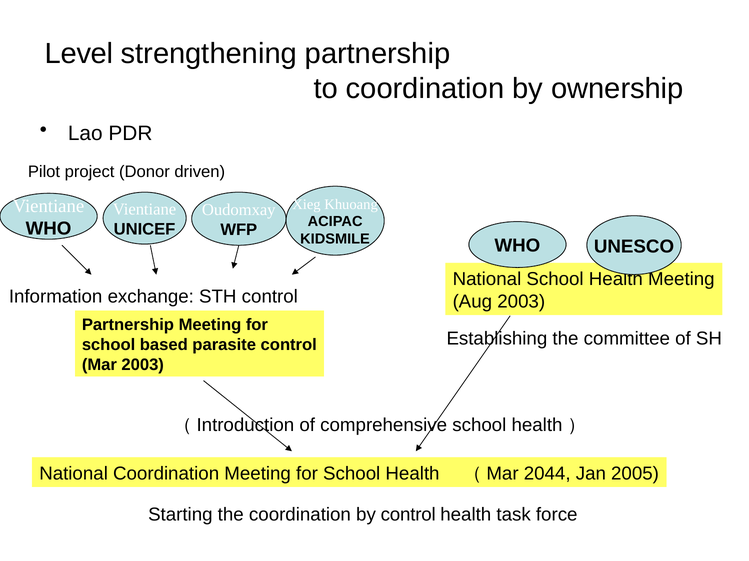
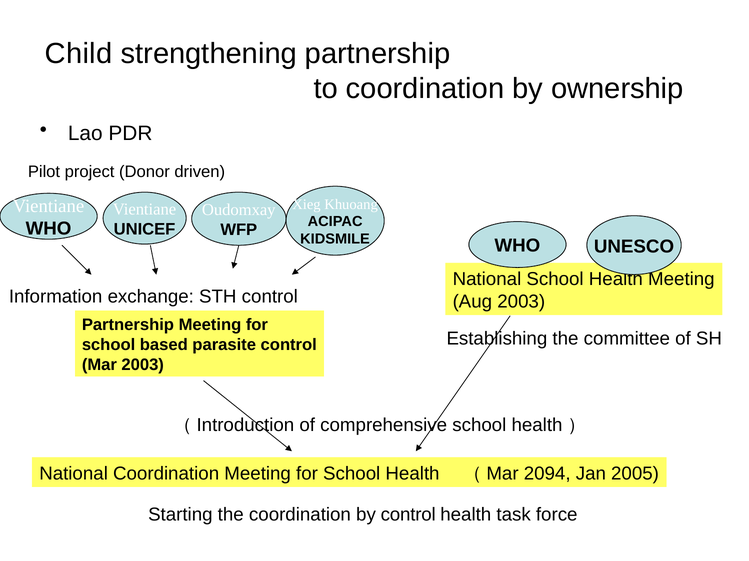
Level: Level -> Child
2044: 2044 -> 2094
